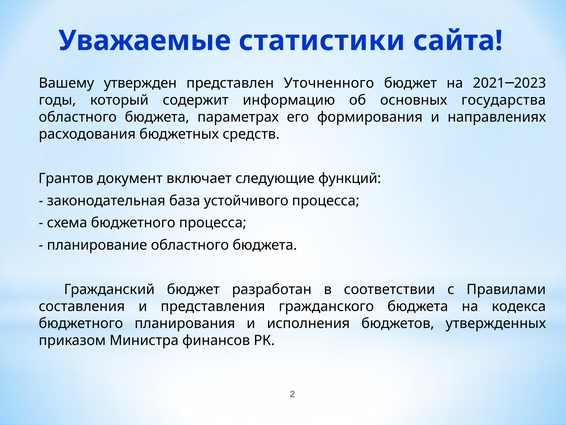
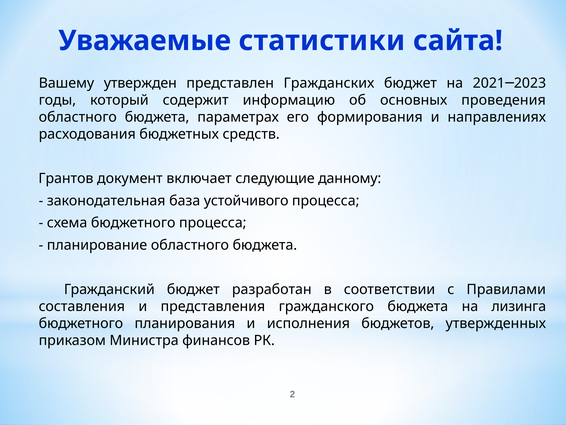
Уточненного: Уточненного -> Гражданских
государства: государства -> проведения
функций: функций -> данному
кодекса: кодекса -> лизинга
